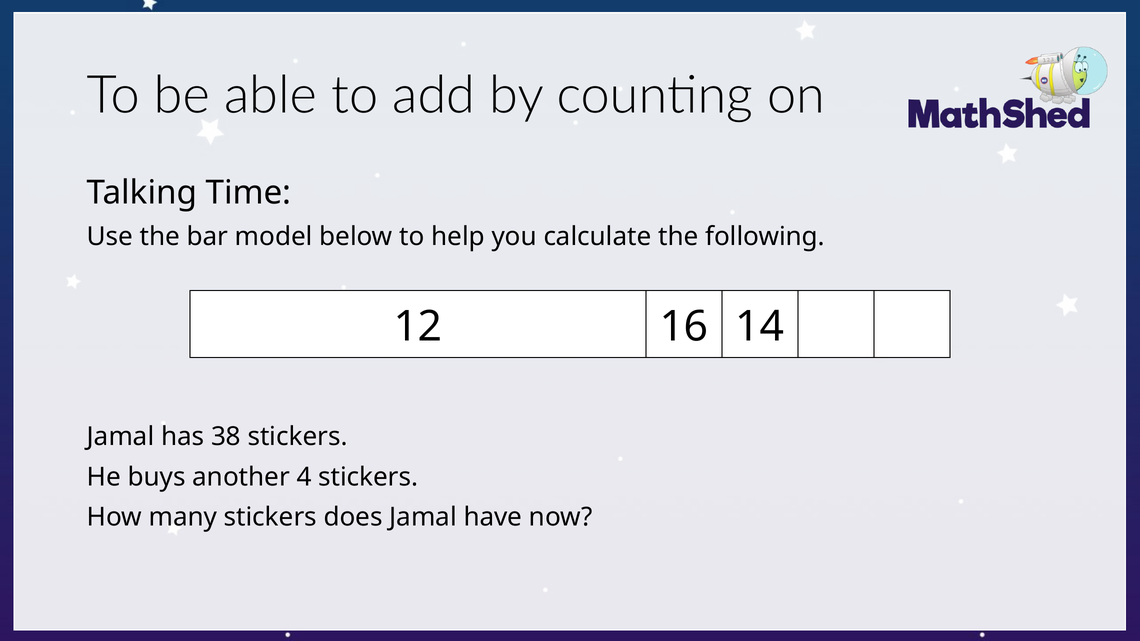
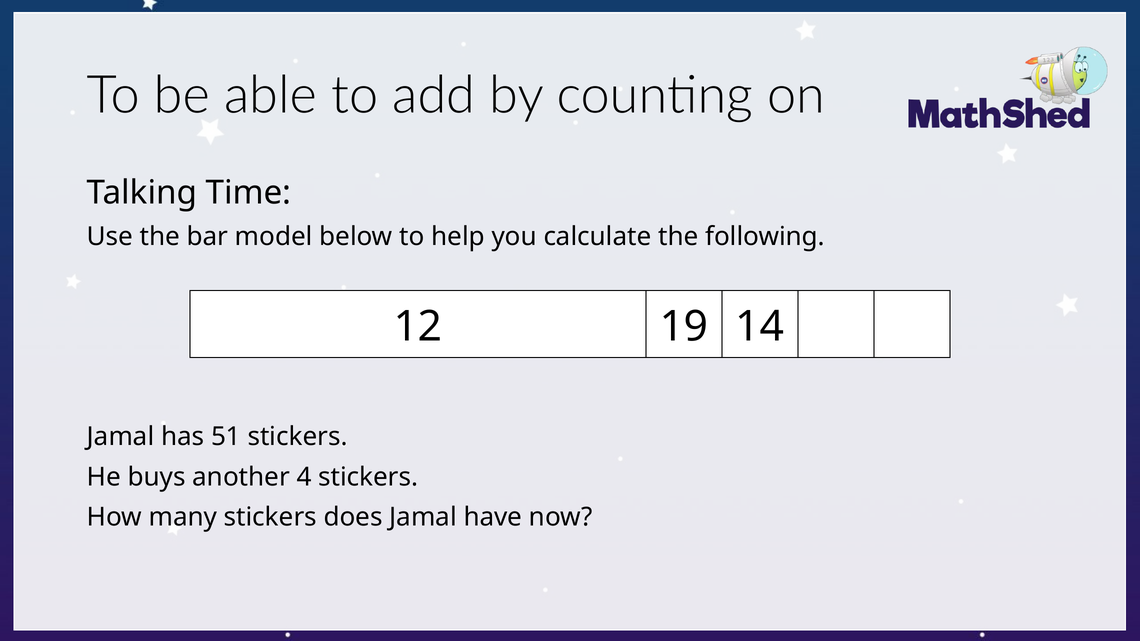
16: 16 -> 19
38: 38 -> 51
